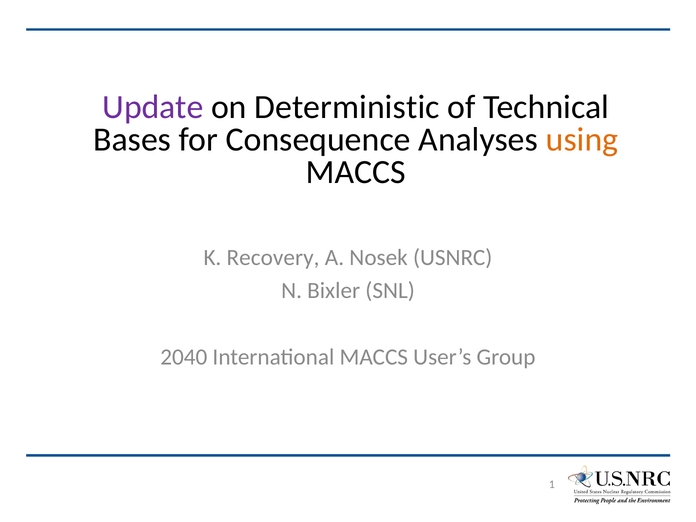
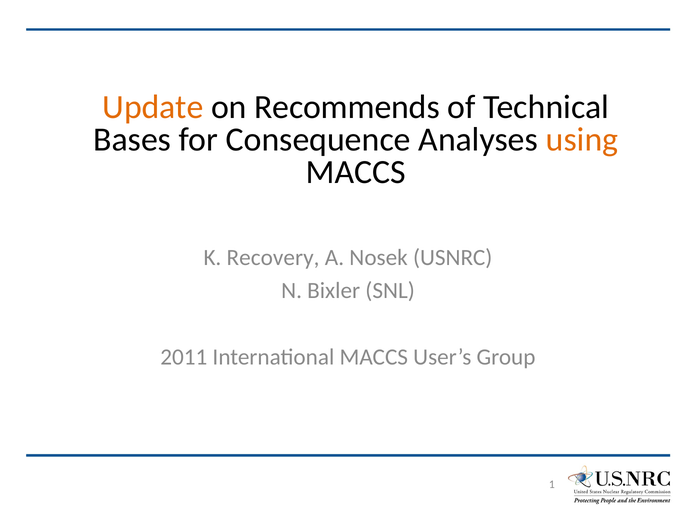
Update colour: purple -> orange
Deterministic: Deterministic -> Recommends
2040: 2040 -> 2011
